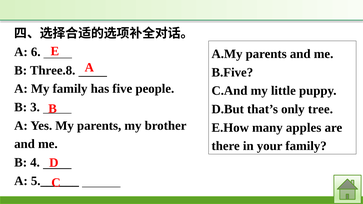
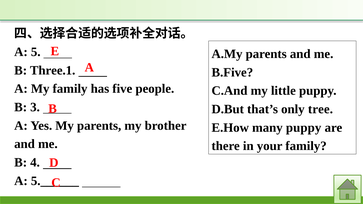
6: 6 -> 5
Three.8: Three.8 -> Three.1
many apples: apples -> puppy
